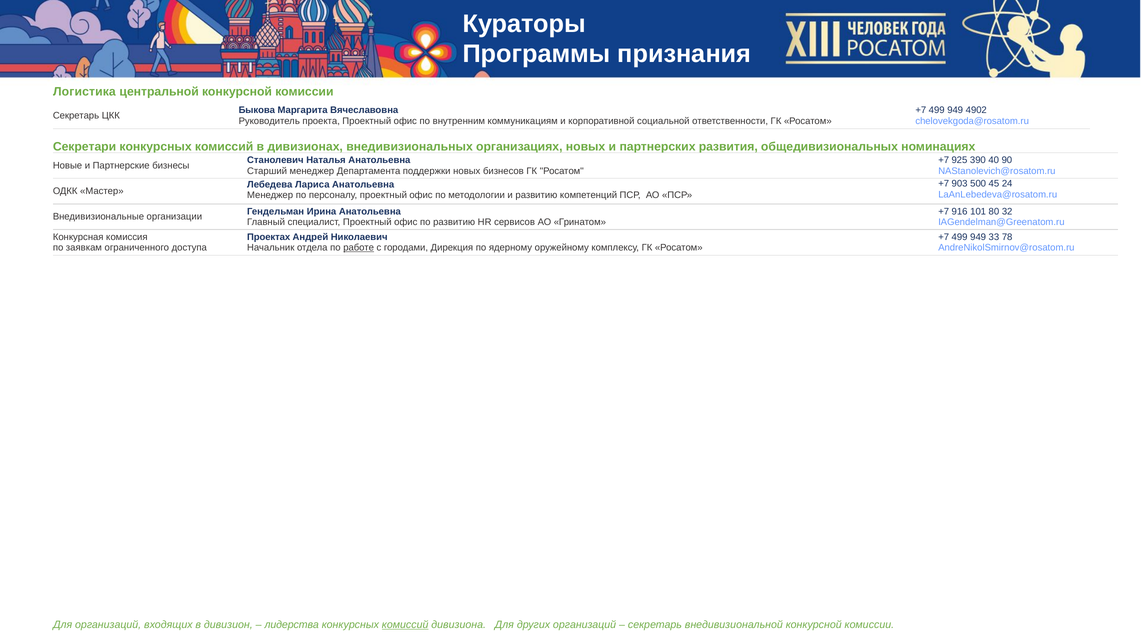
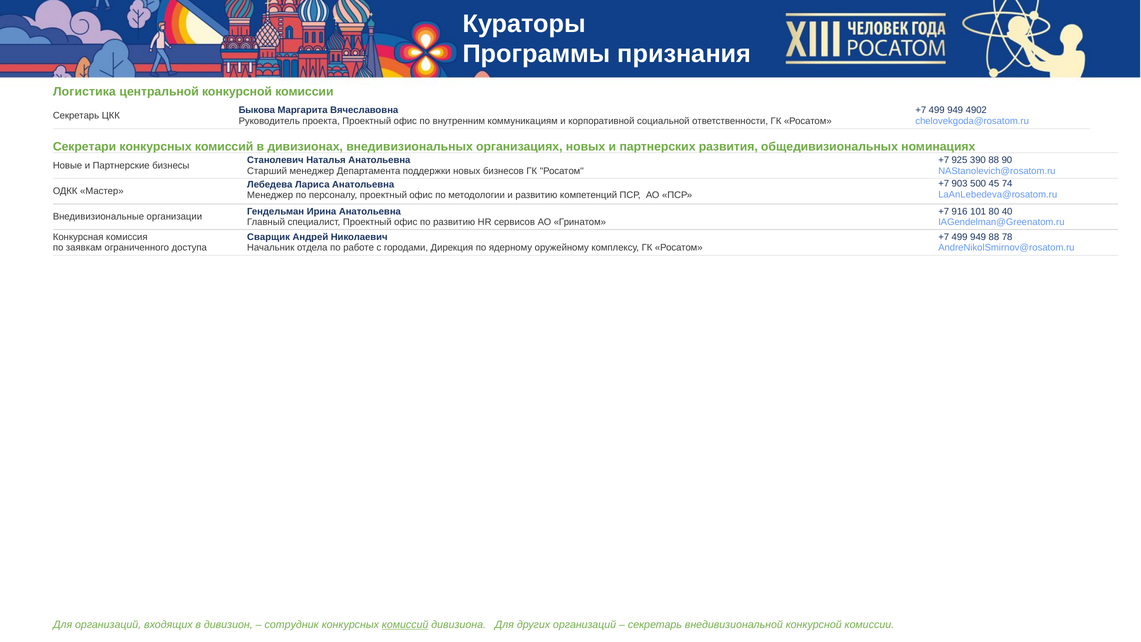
390 40: 40 -> 88
24: 24 -> 74
32: 32 -> 40
Проектах: Проектах -> Сварщик
949 33: 33 -> 88
работе underline: present -> none
лидерства: лидерства -> сотрудник
